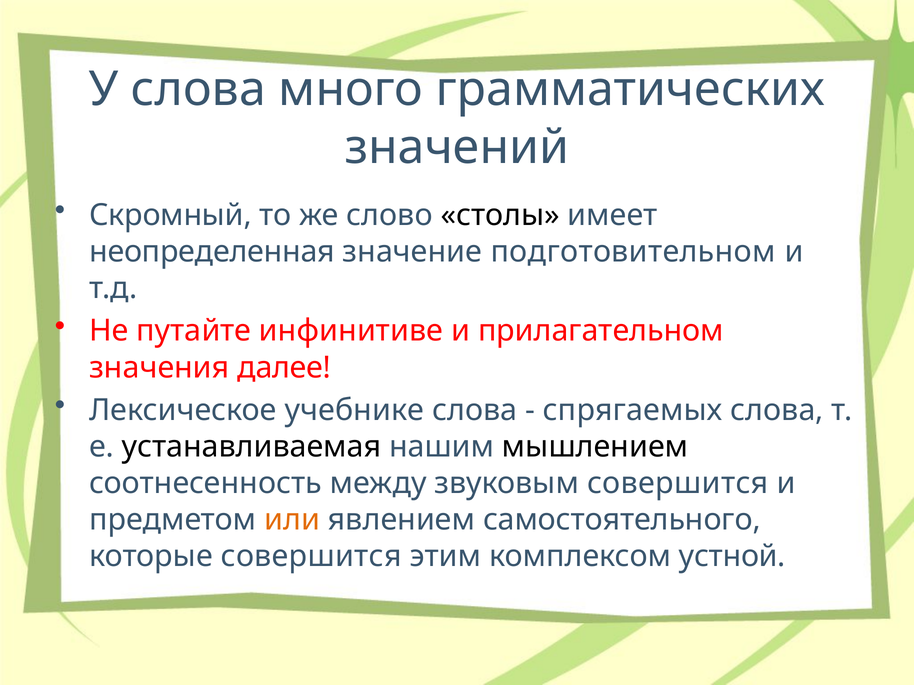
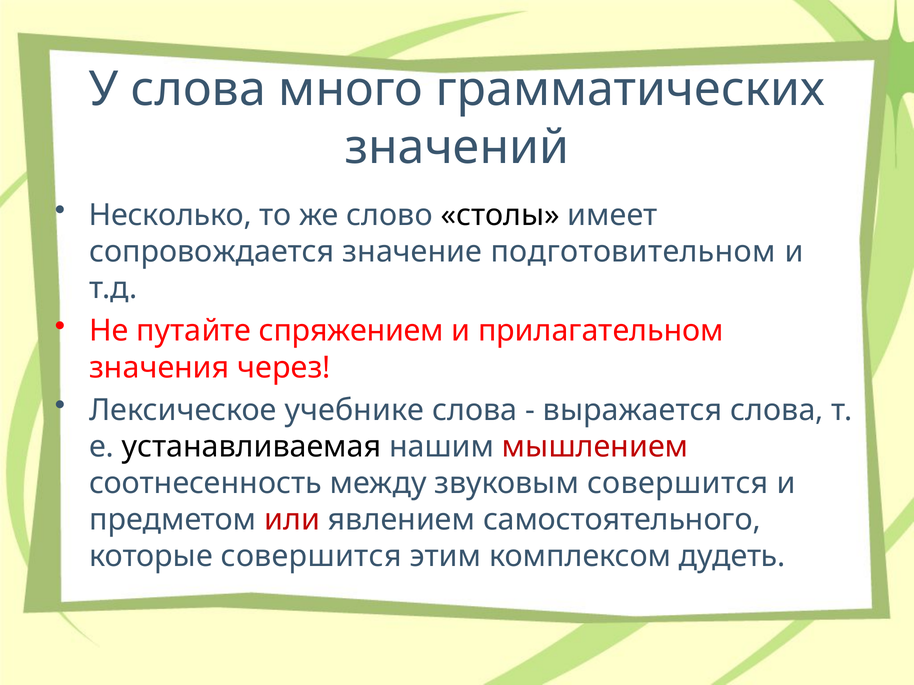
Скромный: Скромный -> Несколько
неопределенная: неопределенная -> сопровождается
инфинитиве: инфинитиве -> спряжением
далее: далее -> через
спрягаемых: спрягаемых -> выражается
мышлением colour: black -> red
или colour: orange -> red
устной: устной -> дудеть
